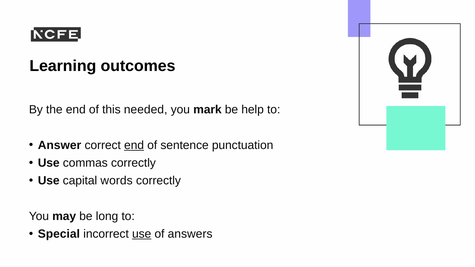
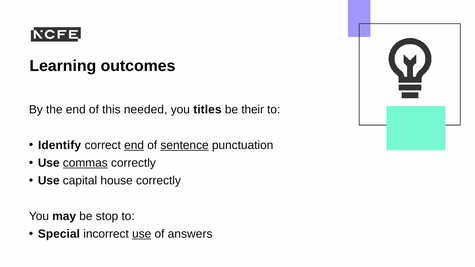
mark: mark -> titles
help: help -> their
Answer: Answer -> Identify
sentence underline: none -> present
commas underline: none -> present
words: words -> house
long: long -> stop
